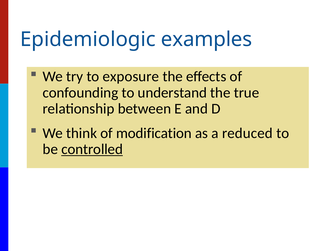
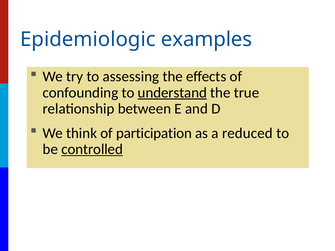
exposure: exposure -> assessing
understand underline: none -> present
modification: modification -> participation
